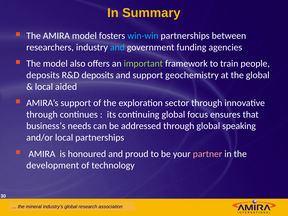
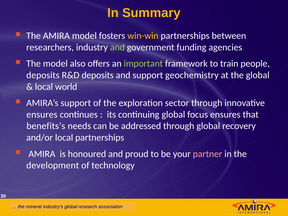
win-win colour: light blue -> yellow
and at (117, 47) colour: light blue -> light green
aided: aided -> world
through at (42, 114): through -> ensures
business’s: business’s -> benefits’s
speaking: speaking -> recovery
